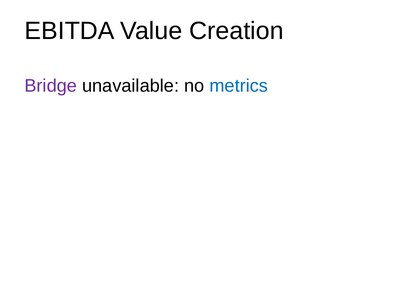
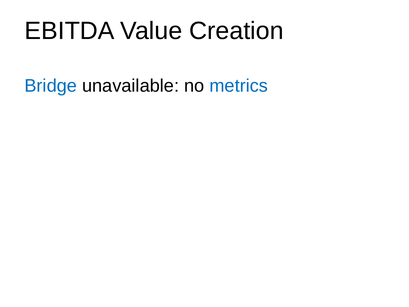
Bridge colour: purple -> blue
